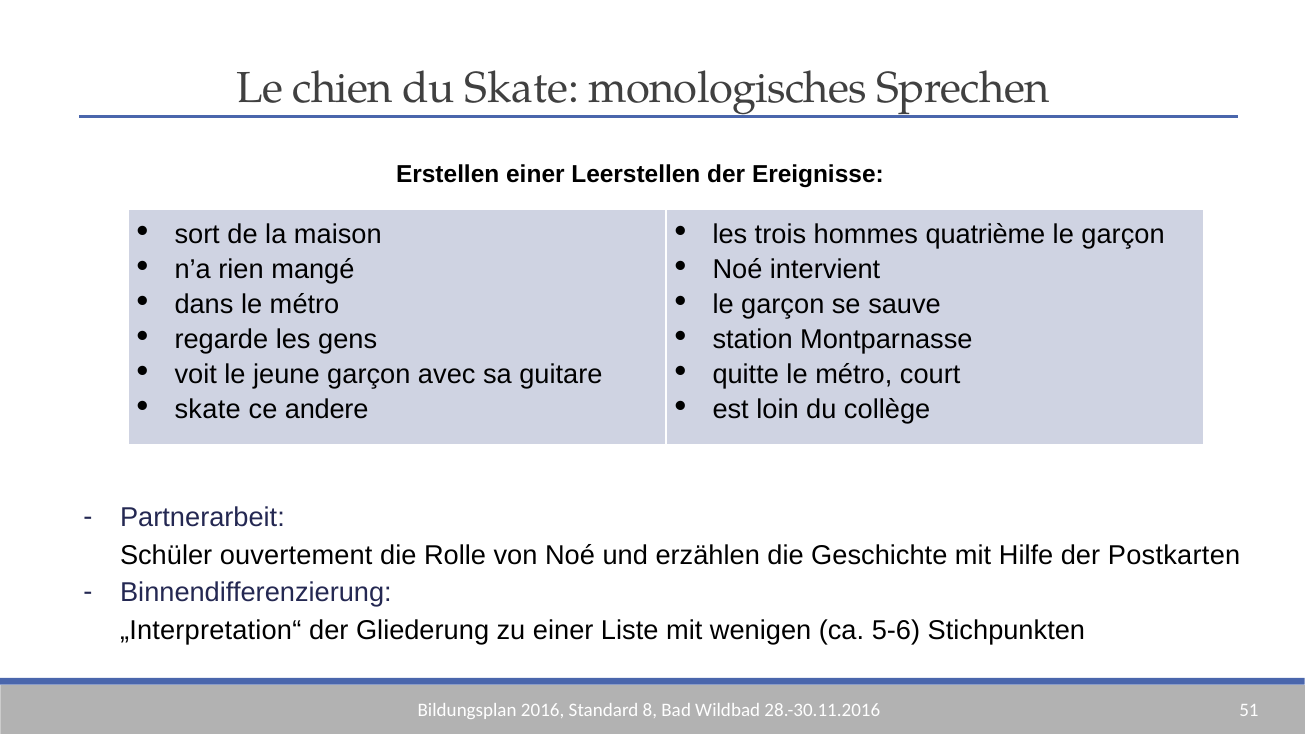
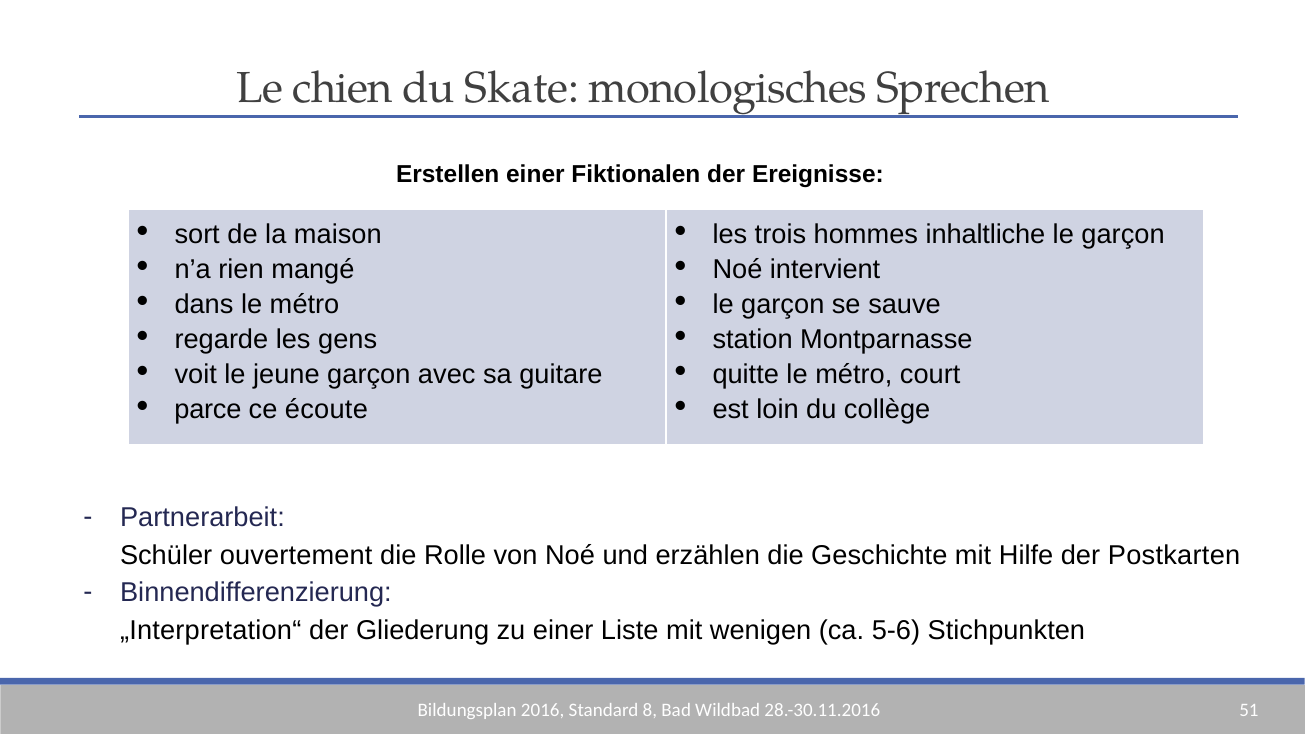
Leerstellen: Leerstellen -> Fiktionalen
quatrième: quatrième -> inhaltliche
skate at (208, 409): skate -> parce
andere: andere -> écoute
